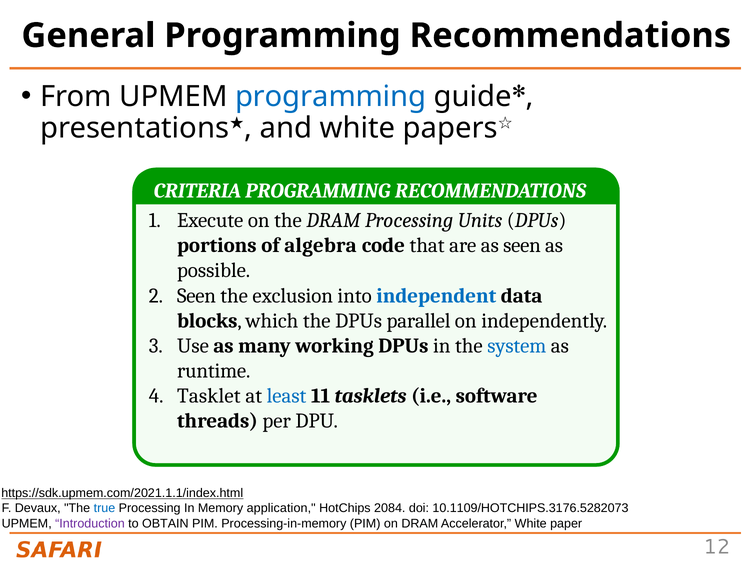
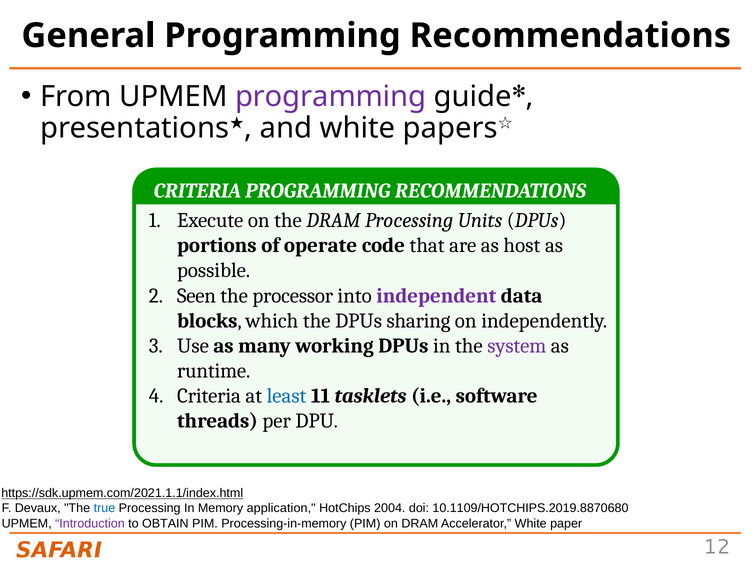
programming at (331, 96) colour: blue -> purple
algebra: algebra -> operate
as seen: seen -> host
exclusion: exclusion -> processor
independent colour: blue -> purple
parallel: parallel -> sharing
system colour: blue -> purple
Tasklet at (209, 396): Tasklet -> Criteria
2084: 2084 -> 2004
10.1109/HOTCHIPS.3176.5282073: 10.1109/HOTCHIPS.3176.5282073 -> 10.1109/HOTCHIPS.2019.8870680
